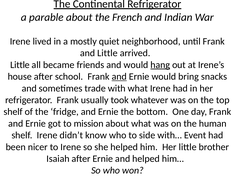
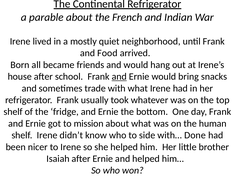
and Little: Little -> Food
Little at (20, 65): Little -> Born
hang underline: present -> none
Event: Event -> Done
